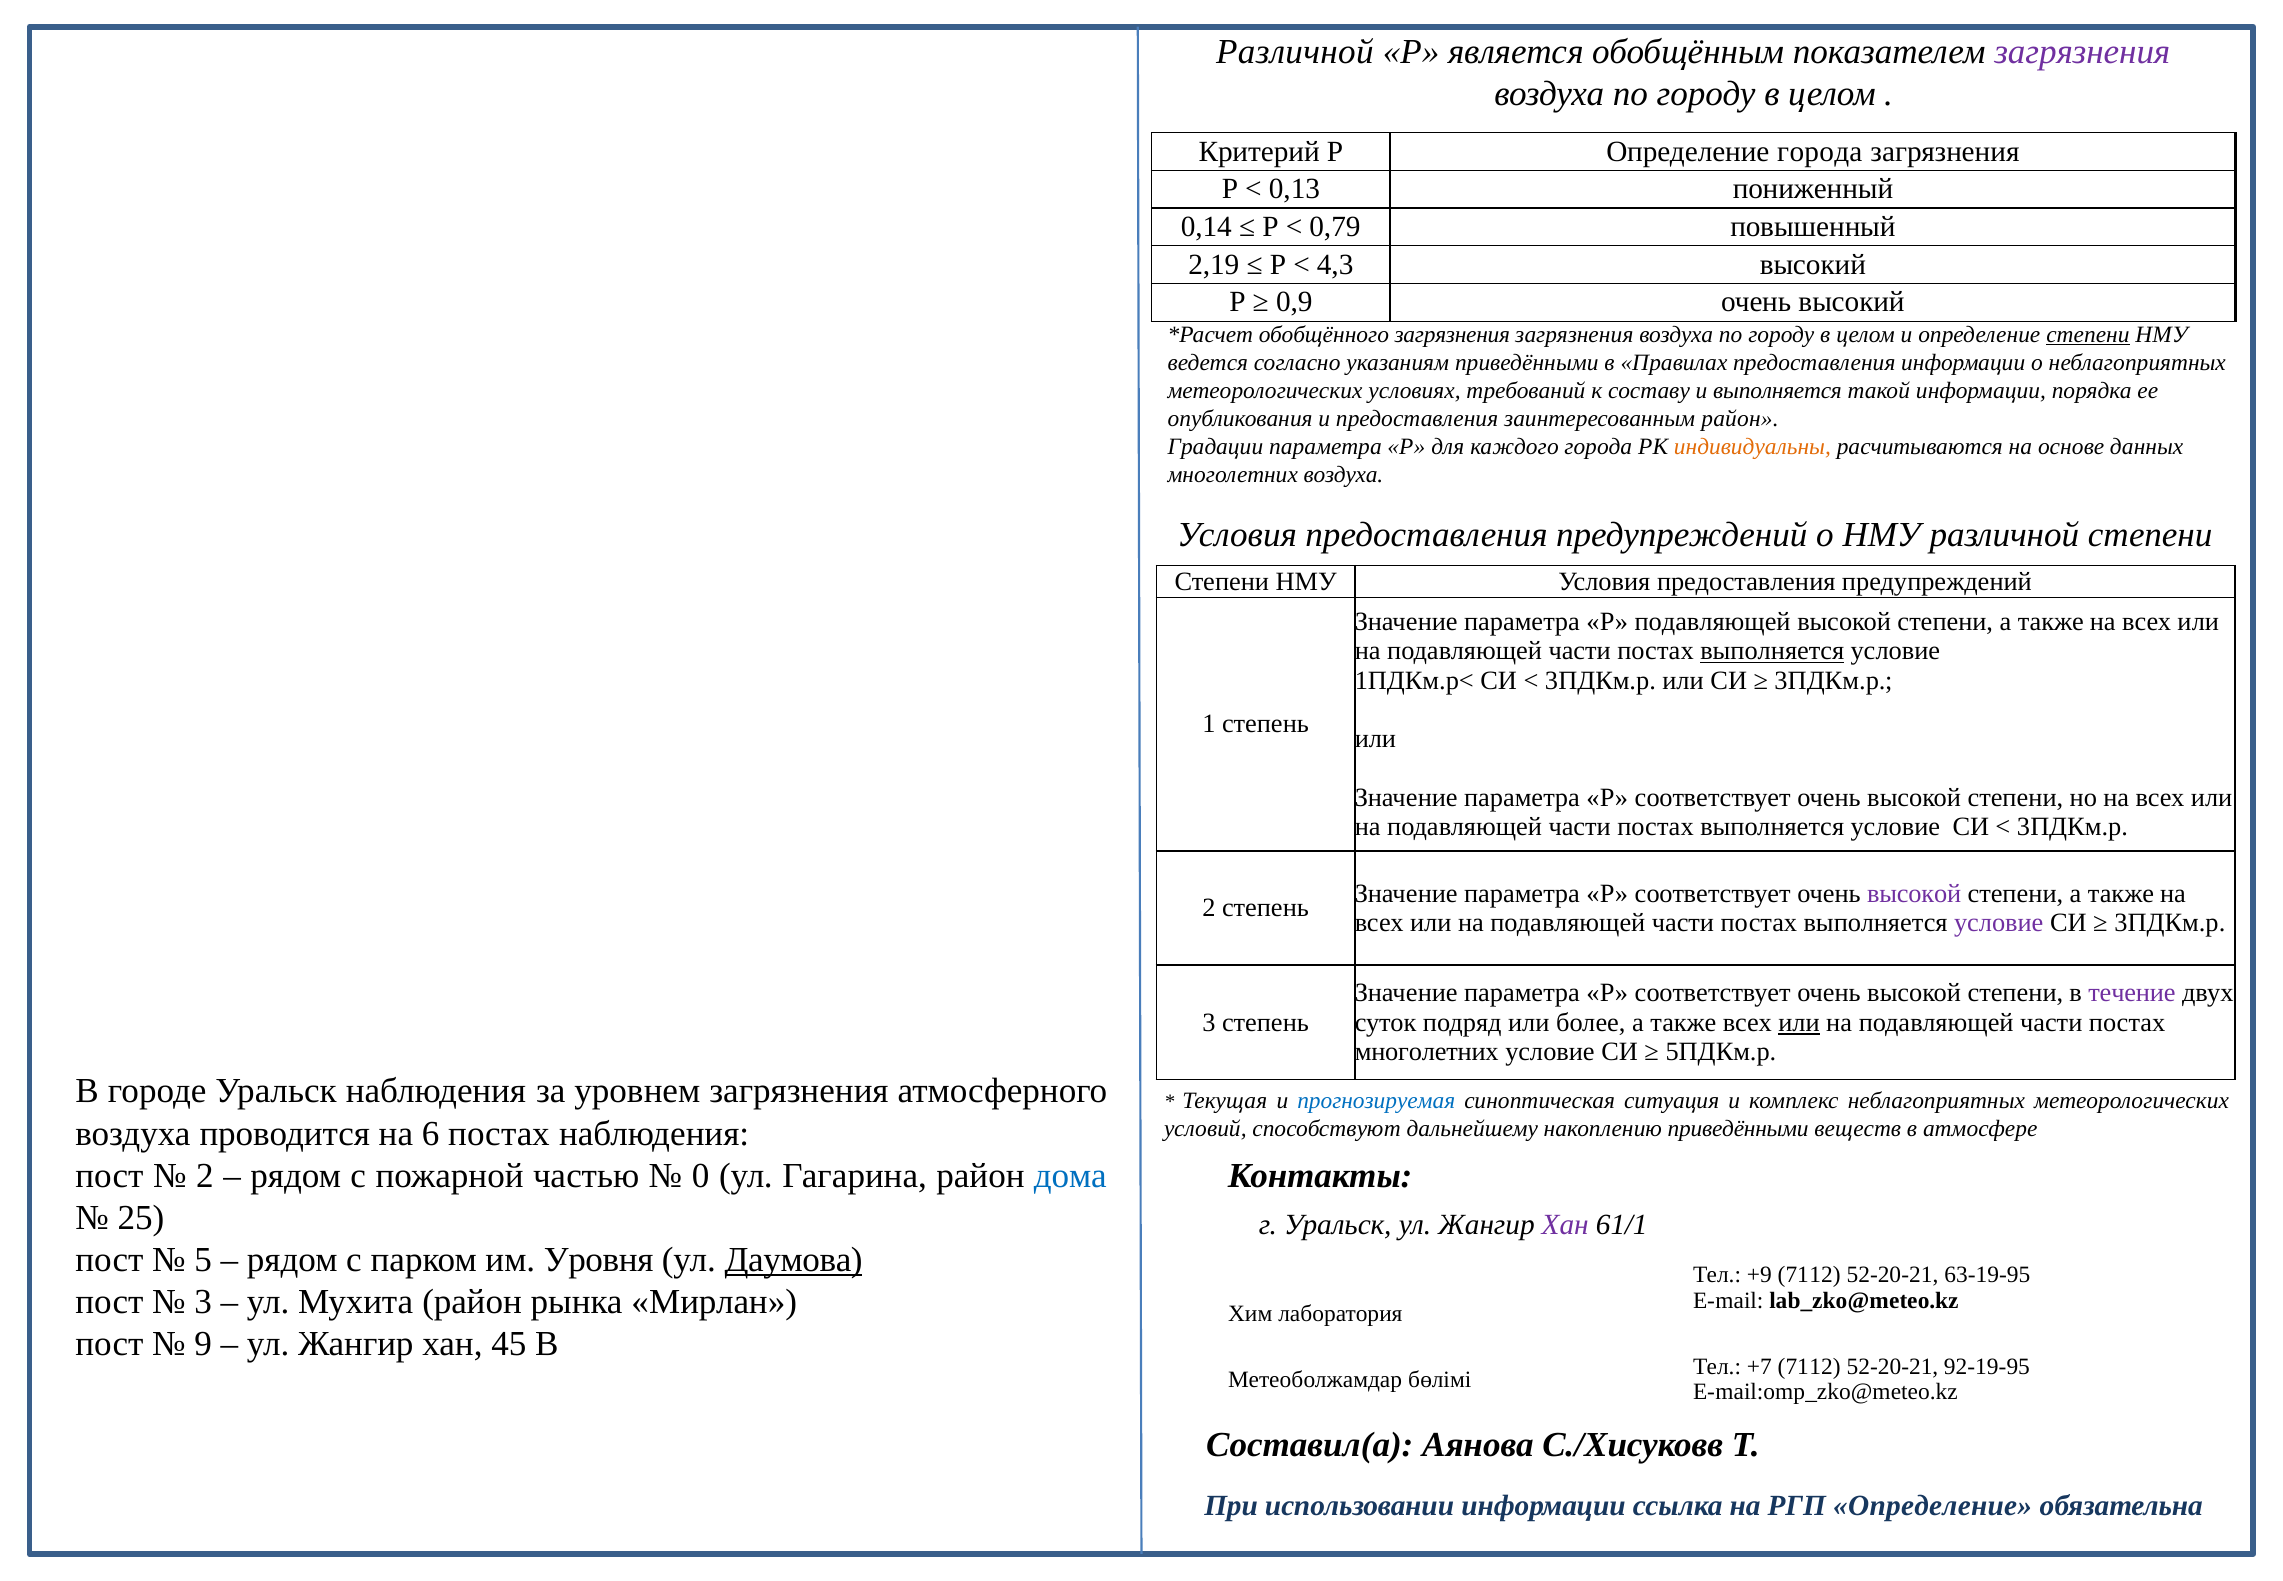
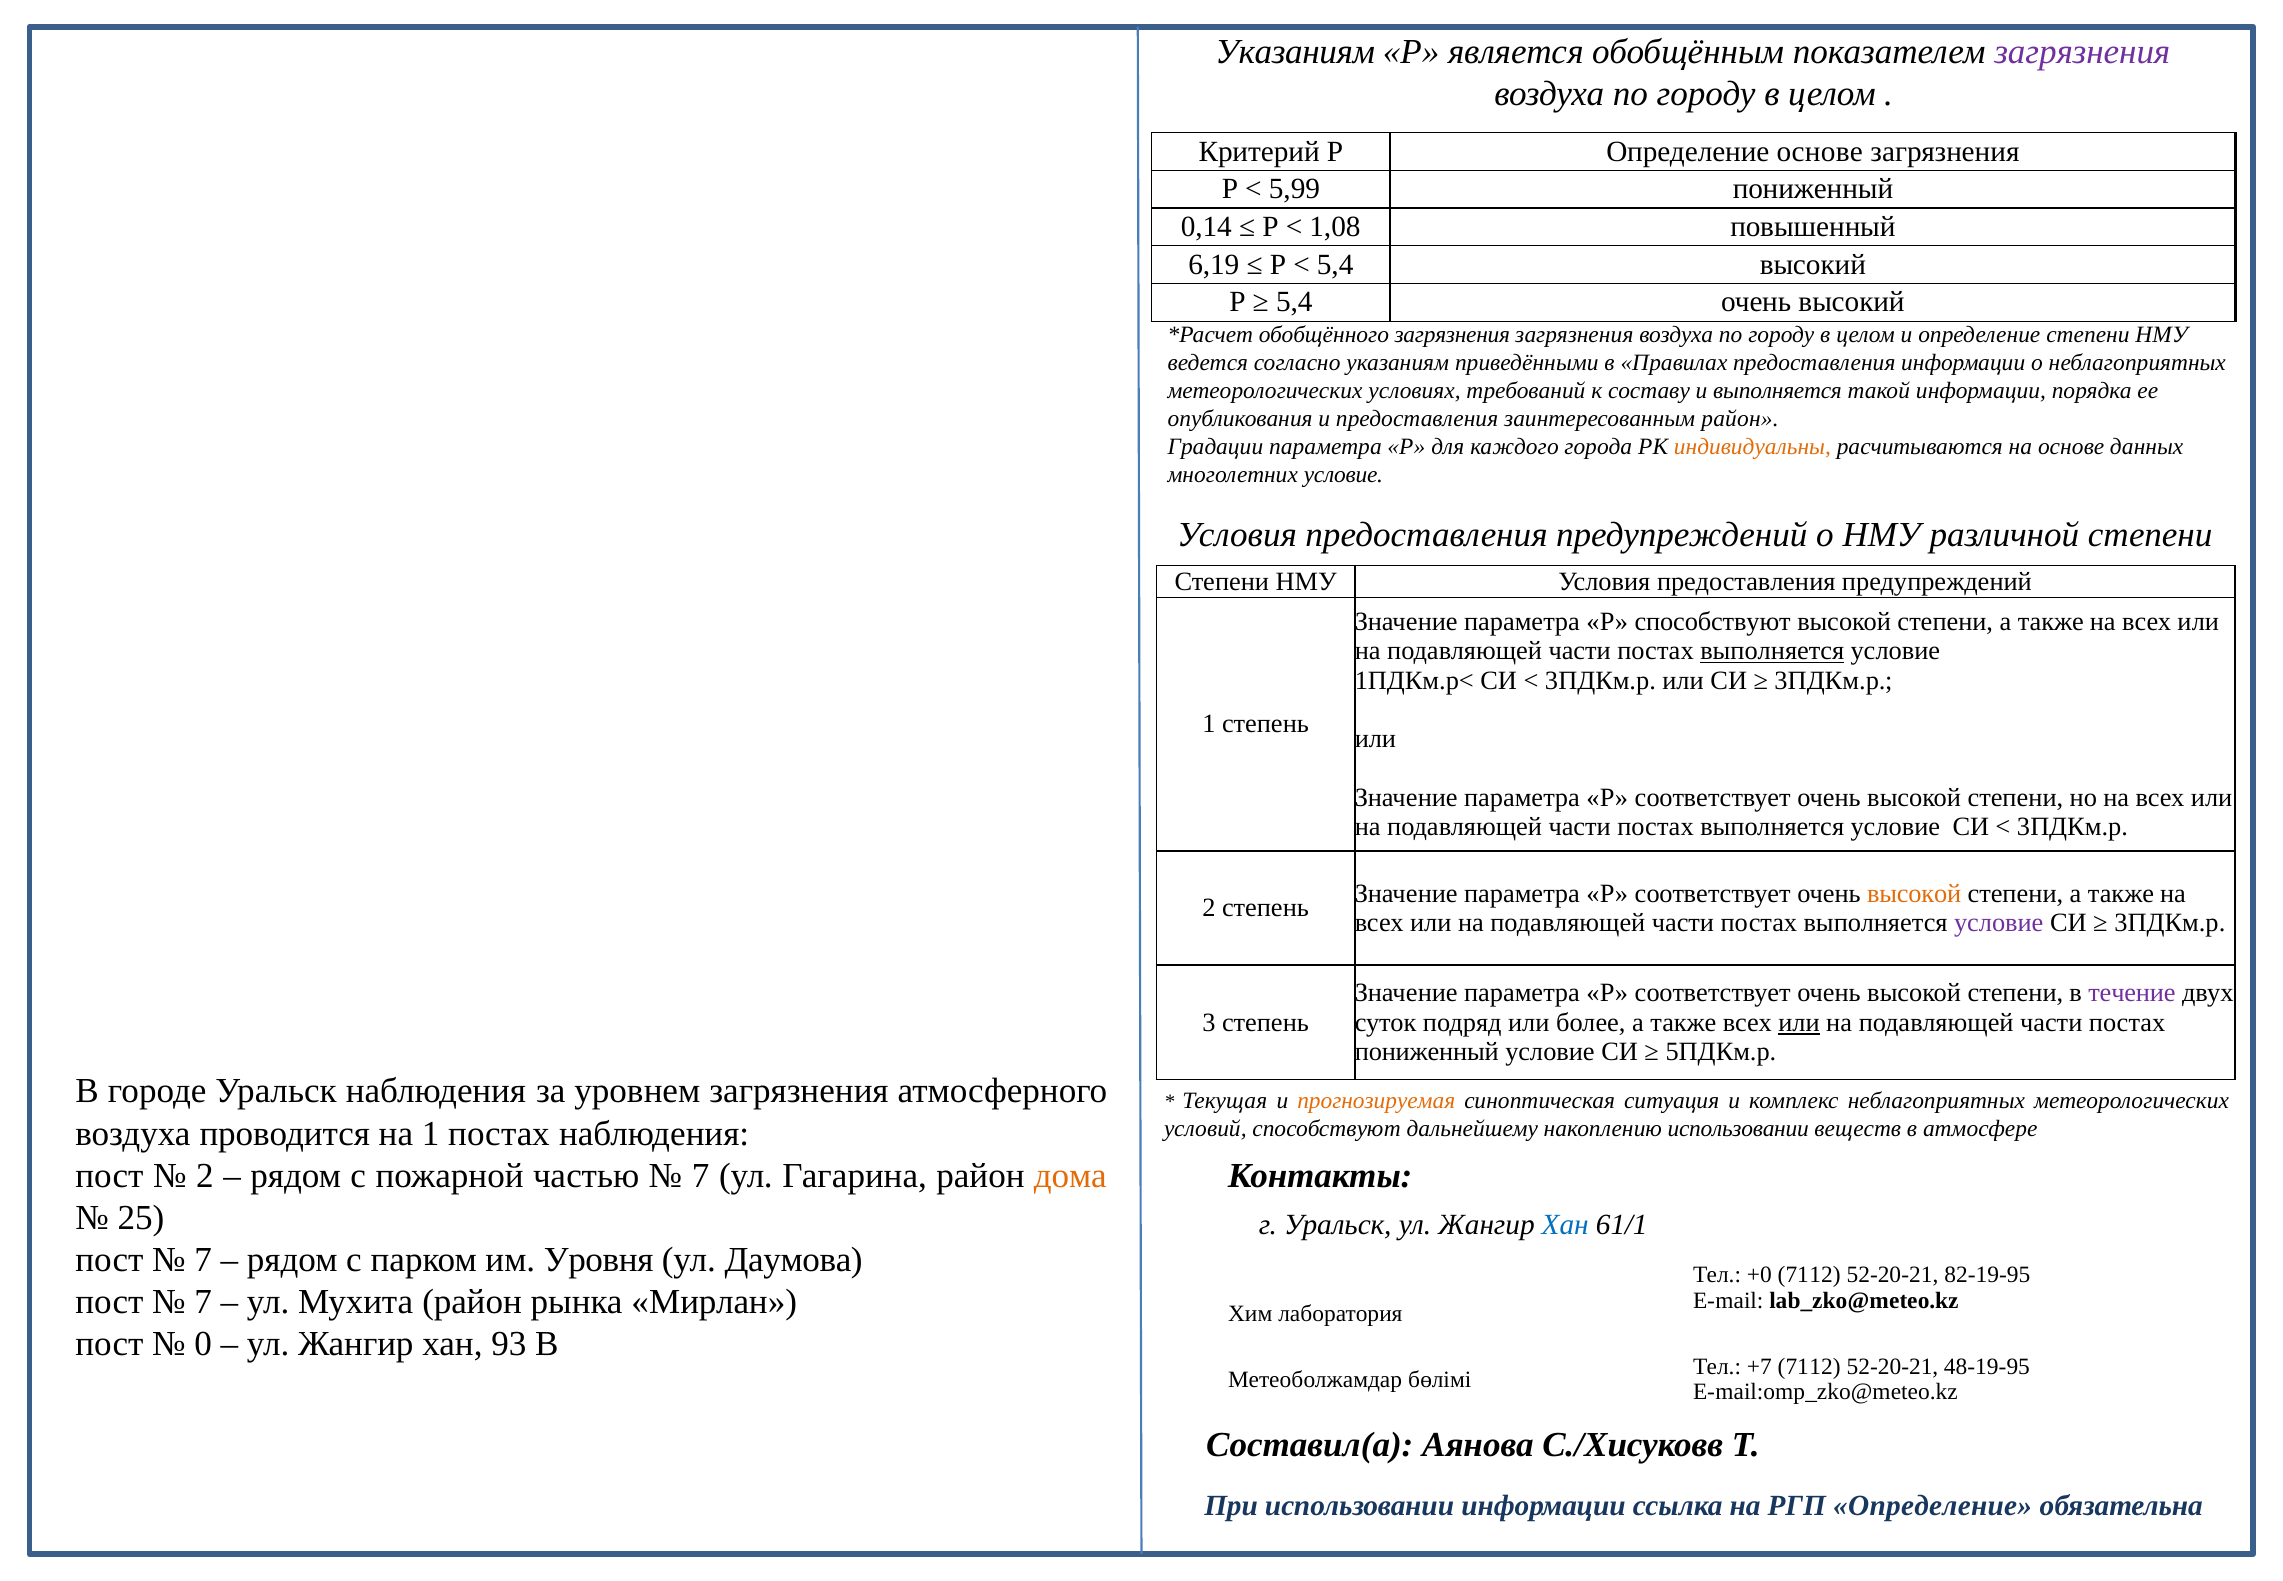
Различной at (1295, 52): Различной -> Указаниям
Определение города: города -> основе
0,13: 0,13 -> 5,99
0,79: 0,79 -> 1,08
2,19: 2,19 -> 6,19
4,3 at (1335, 264): 4,3 -> 5,4
0,9 at (1294, 302): 0,9 -> 5,4
степени at (2088, 335) underline: present -> none
многолетних воздуха: воздуха -> условие
Р подавляющей: подавляющей -> способствуют
высокой at (1914, 893) colour: purple -> orange
многолетних at (1427, 1051): многолетних -> пониженный
прогнозируемая colour: blue -> orange
на 6: 6 -> 1
накоплению приведёнными: приведёнными -> использовании
0 at (701, 1175): 0 -> 7
дома colour: blue -> orange
Хан at (1565, 1224) colour: purple -> blue
5 at (203, 1260): 5 -> 7
Даумова underline: present -> none
+9: +9 -> +0
63-19-95: 63-19-95 -> 82-19-95
3 at (203, 1302): 3 -> 7
9: 9 -> 0
45: 45 -> 93
92-19-95: 92-19-95 -> 48-19-95
